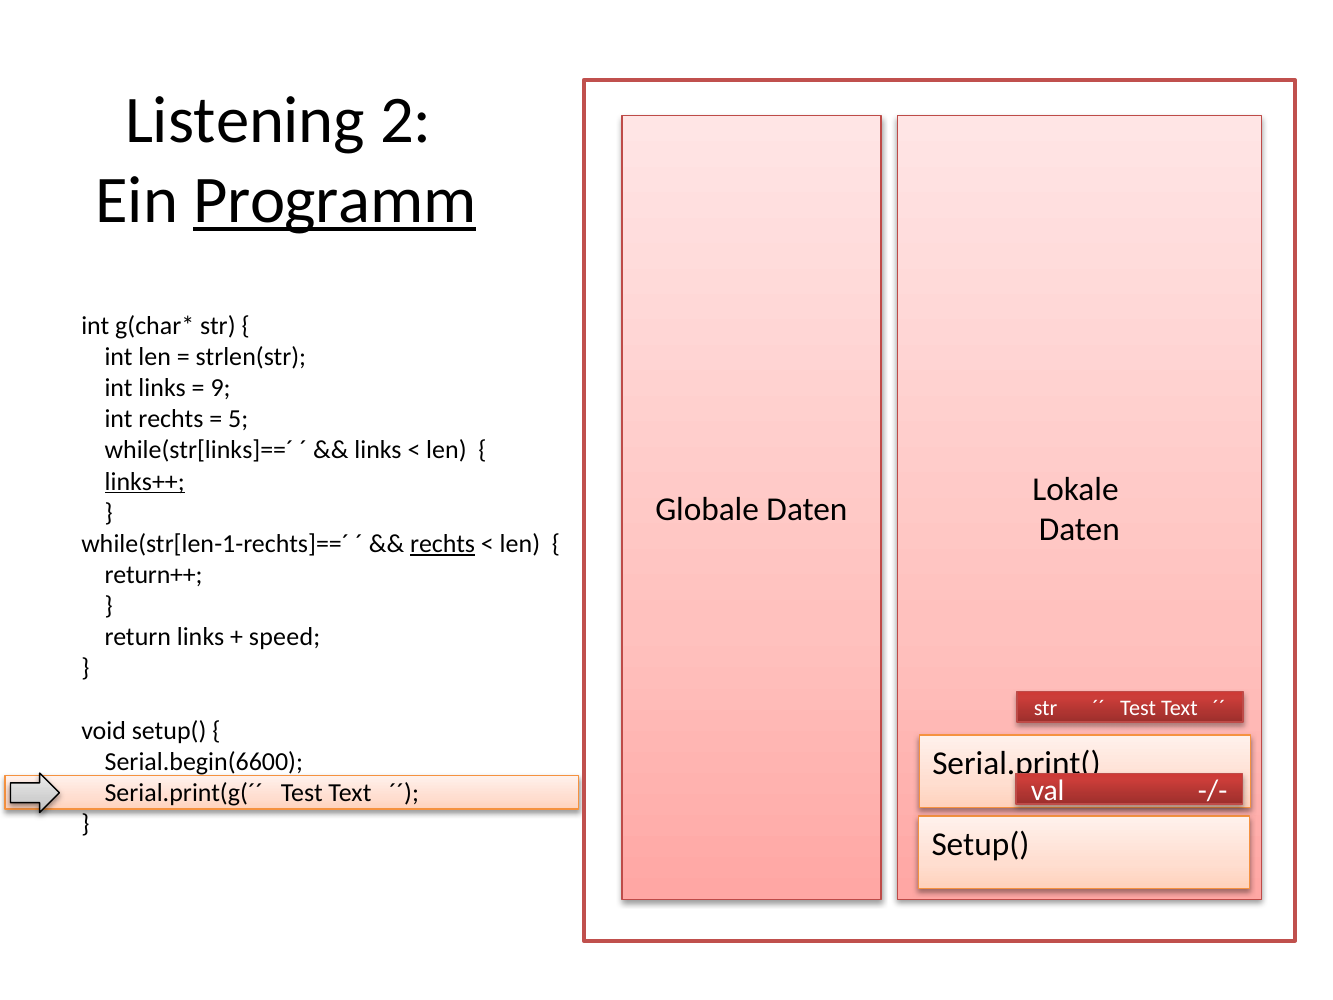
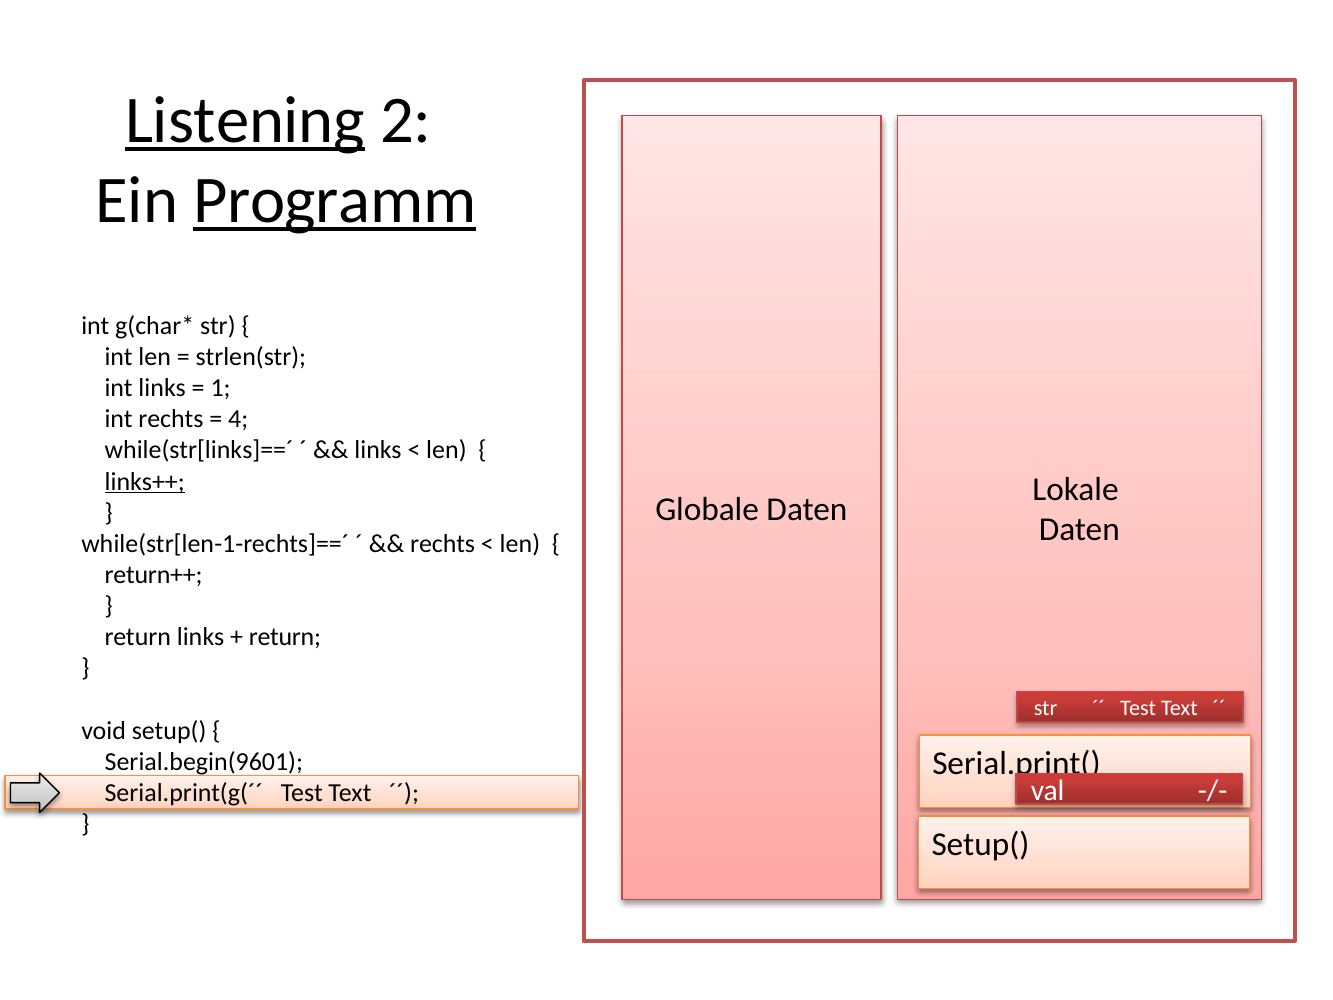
Listening underline: none -> present
9: 9 -> 1
5: 5 -> 4
rechts at (443, 544) underline: present -> none
speed at (285, 637): speed -> return
Serial.begin(6600: Serial.begin(6600 -> Serial.begin(9601
